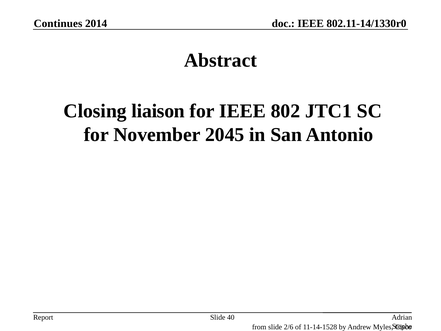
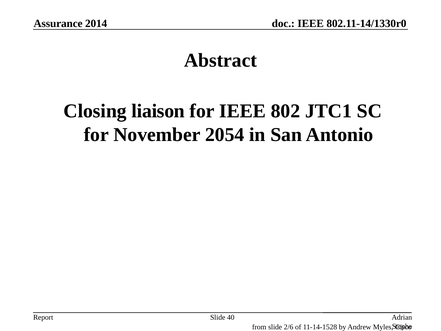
Continues: Continues -> Assurance
2045: 2045 -> 2054
